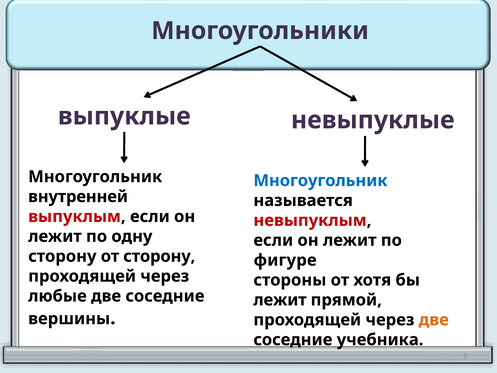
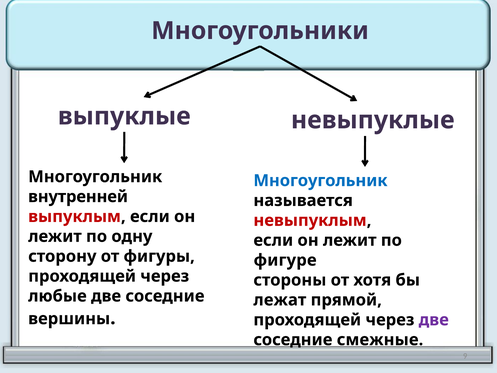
от сторону: сторону -> фигуры
лежит at (280, 300): лежит -> лежат
две at (434, 320) colour: orange -> purple
учебника: учебника -> смежные
